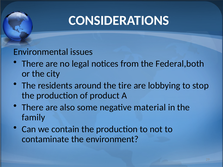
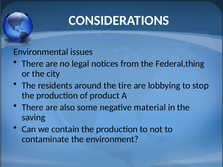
Federal,both: Federal,both -> Federal,thing
family: family -> saving
